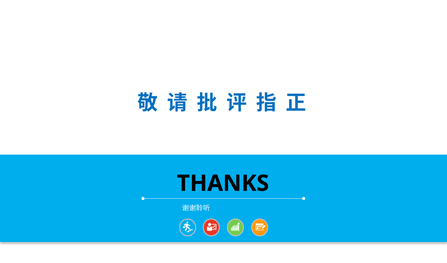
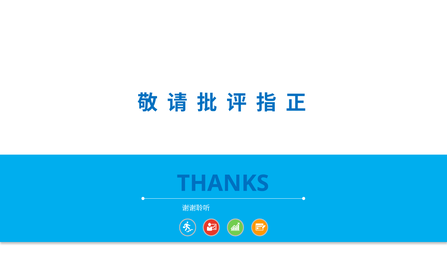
THANKS colour: black -> blue
